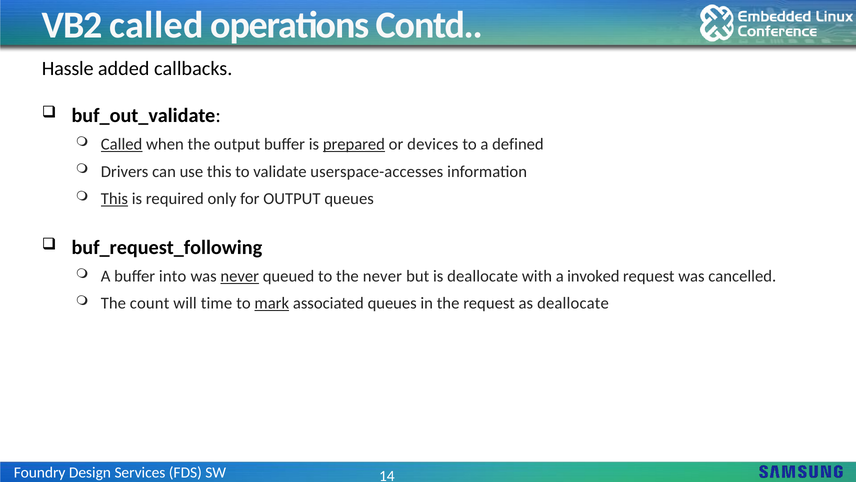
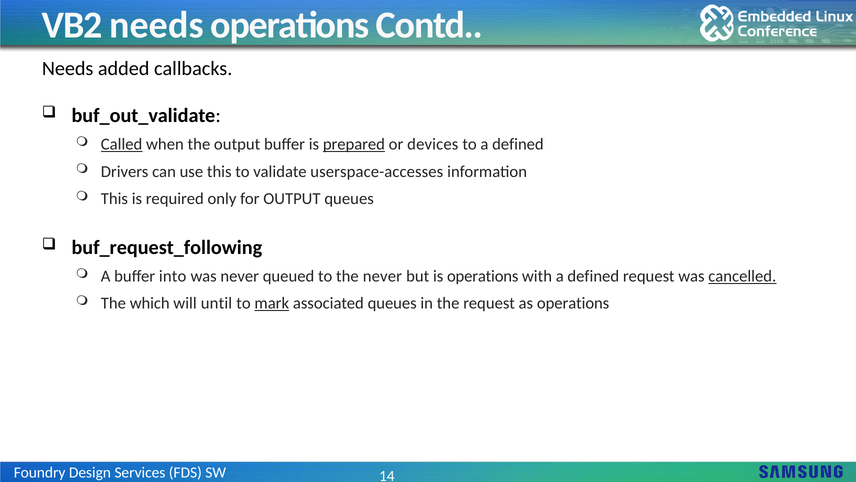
VB2 called: called -> needs
Hassle at (68, 68): Hassle -> Needs
This at (114, 198) underline: present -> none
never at (240, 276) underline: present -> none
is deallocate: deallocate -> operations
with a invoked: invoked -> defined
cancelled underline: none -> present
count: count -> which
time: time -> until
as deallocate: deallocate -> operations
